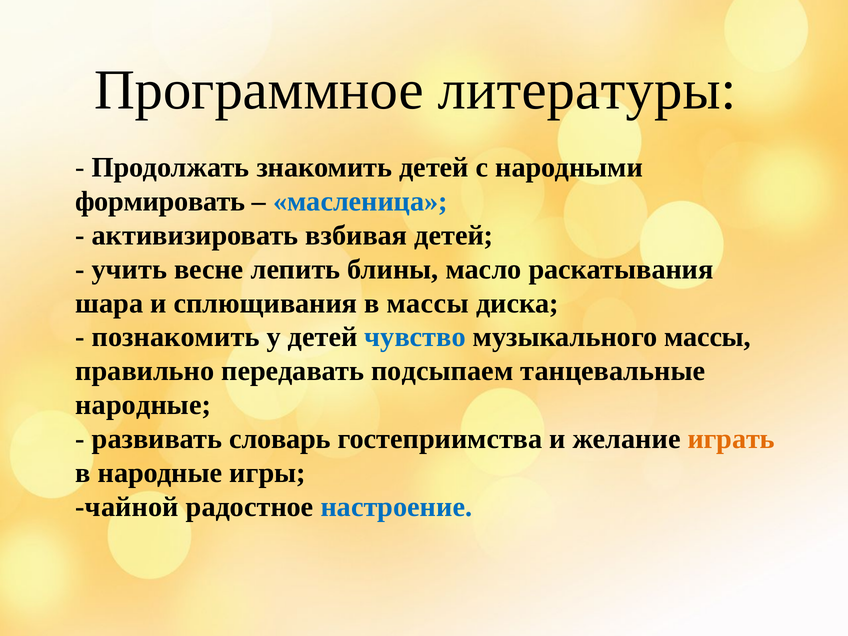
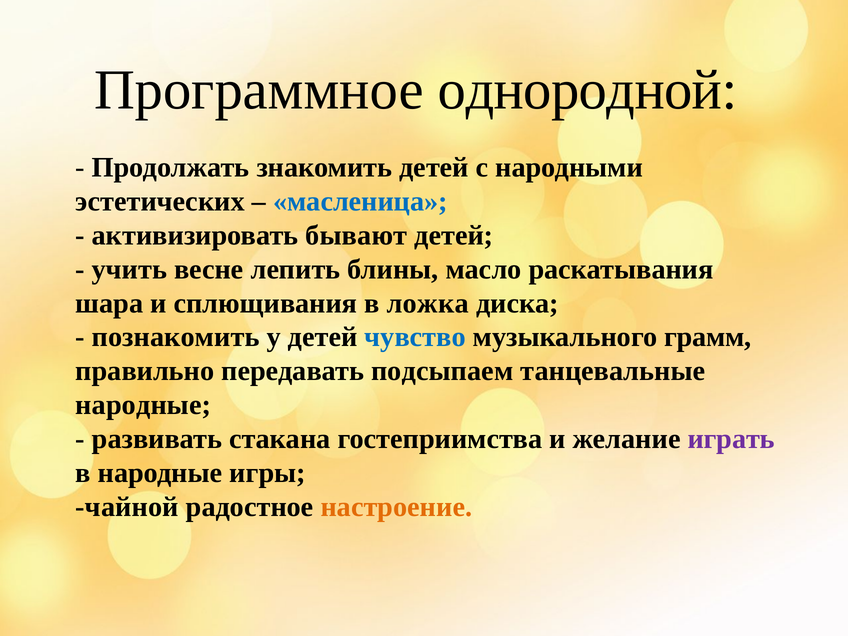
литературы: литературы -> однородной
формировать: формировать -> эстетических
взбивая: взбивая -> бывают
в массы: массы -> ложка
музыкального массы: массы -> грамм
словарь: словарь -> стакана
играть colour: orange -> purple
настроение colour: blue -> orange
